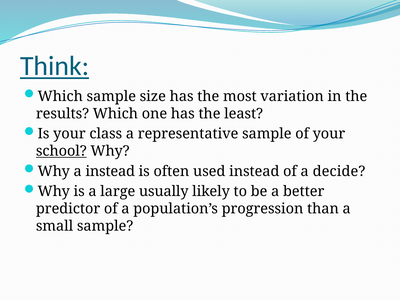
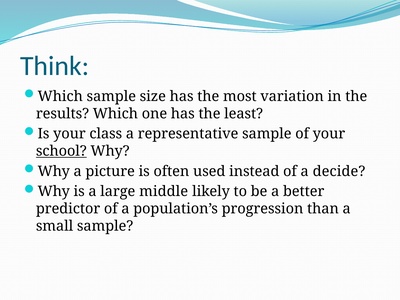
Think underline: present -> none
a instead: instead -> picture
usually: usually -> middle
